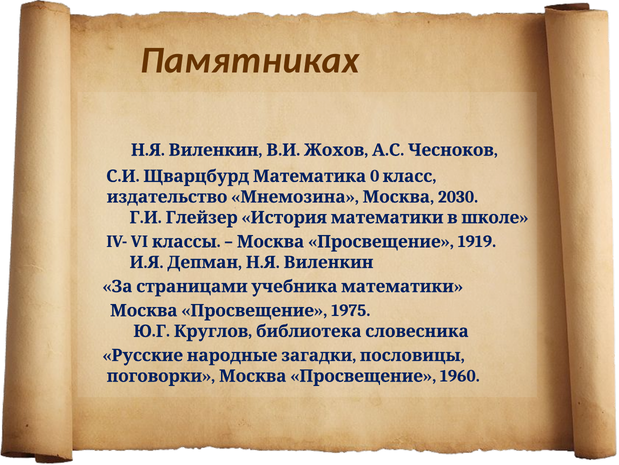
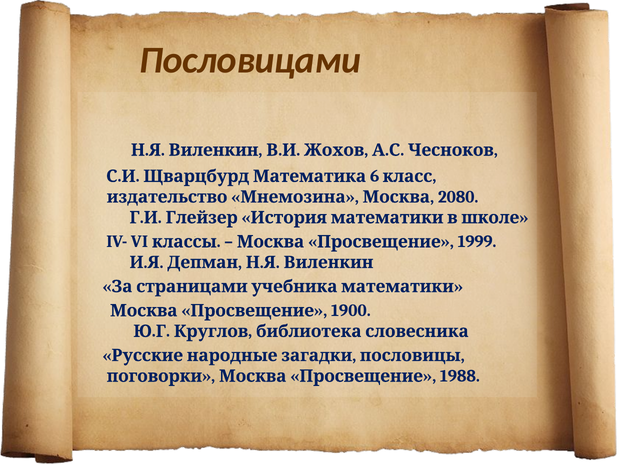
Памятниках: Памятниках -> Пословицами
0: 0 -> 6
2030: 2030 -> 2080
1919: 1919 -> 1999
1975: 1975 -> 1900
1960: 1960 -> 1988
